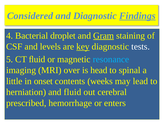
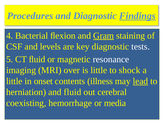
Considered: Considered -> Procedures
droplet: droplet -> ﬂexion
key underline: present -> none
resonance colour: light blue -> white
is head: head -> little
spinal: spinal -> shock
weeks: weeks -> illness
lead underline: none -> present
prescribed: prescribed -> coexisting
enters: enters -> media
